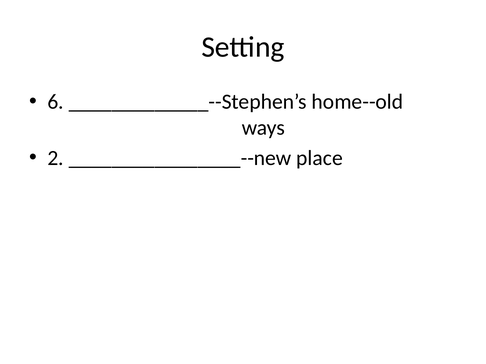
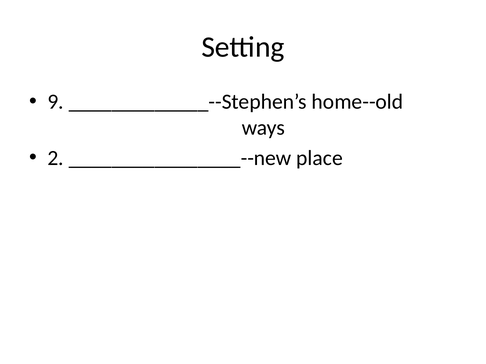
6: 6 -> 9
